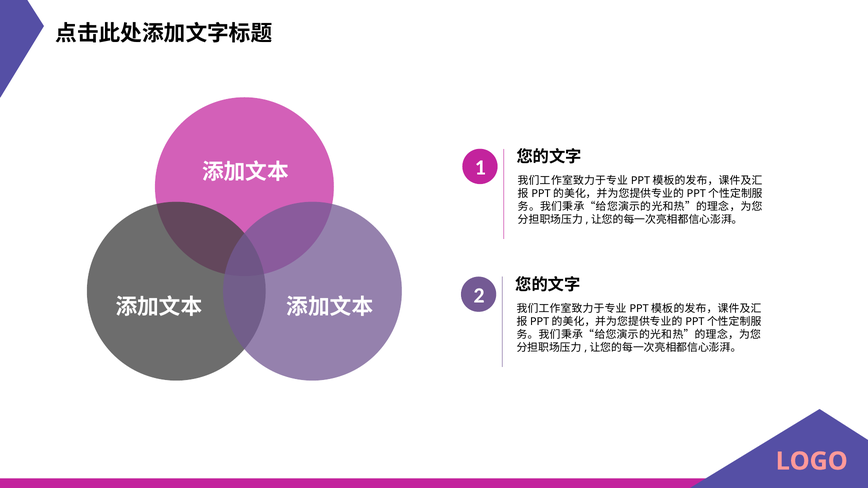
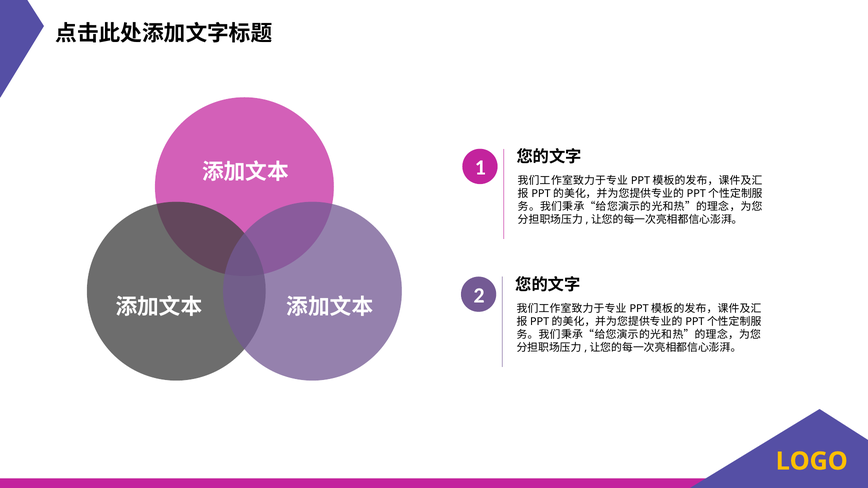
LOGO colour: pink -> yellow
